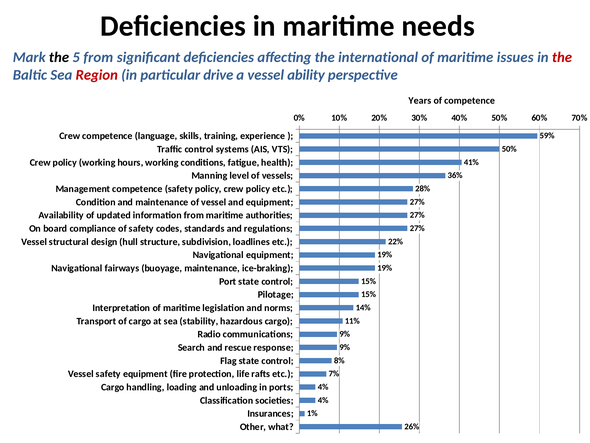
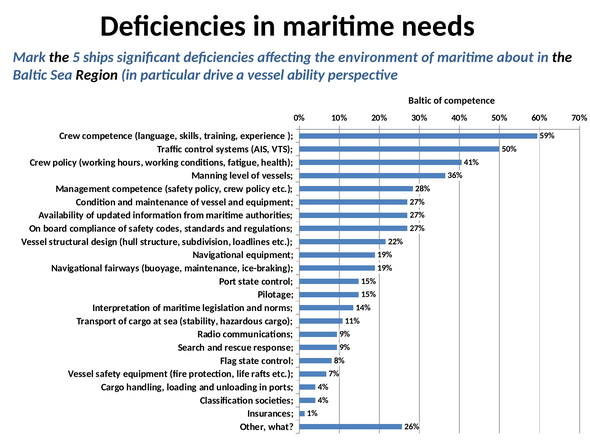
5 from: from -> ships
international: international -> environment
issues: issues -> about
the at (562, 57) colour: red -> black
Region colour: red -> black
Years at (420, 101): Years -> Baltic
